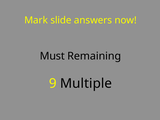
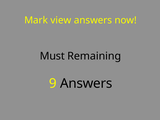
slide: slide -> view
9 Multiple: Multiple -> Answers
